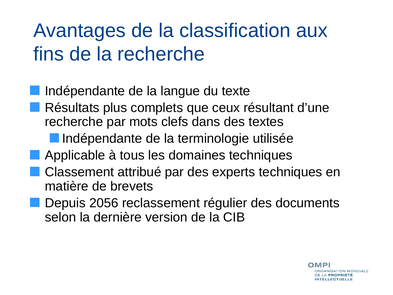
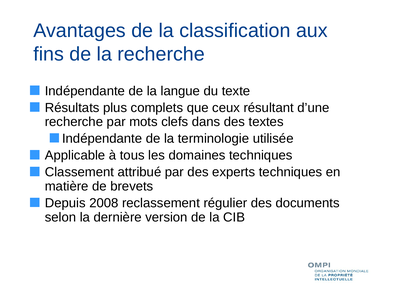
2056: 2056 -> 2008
